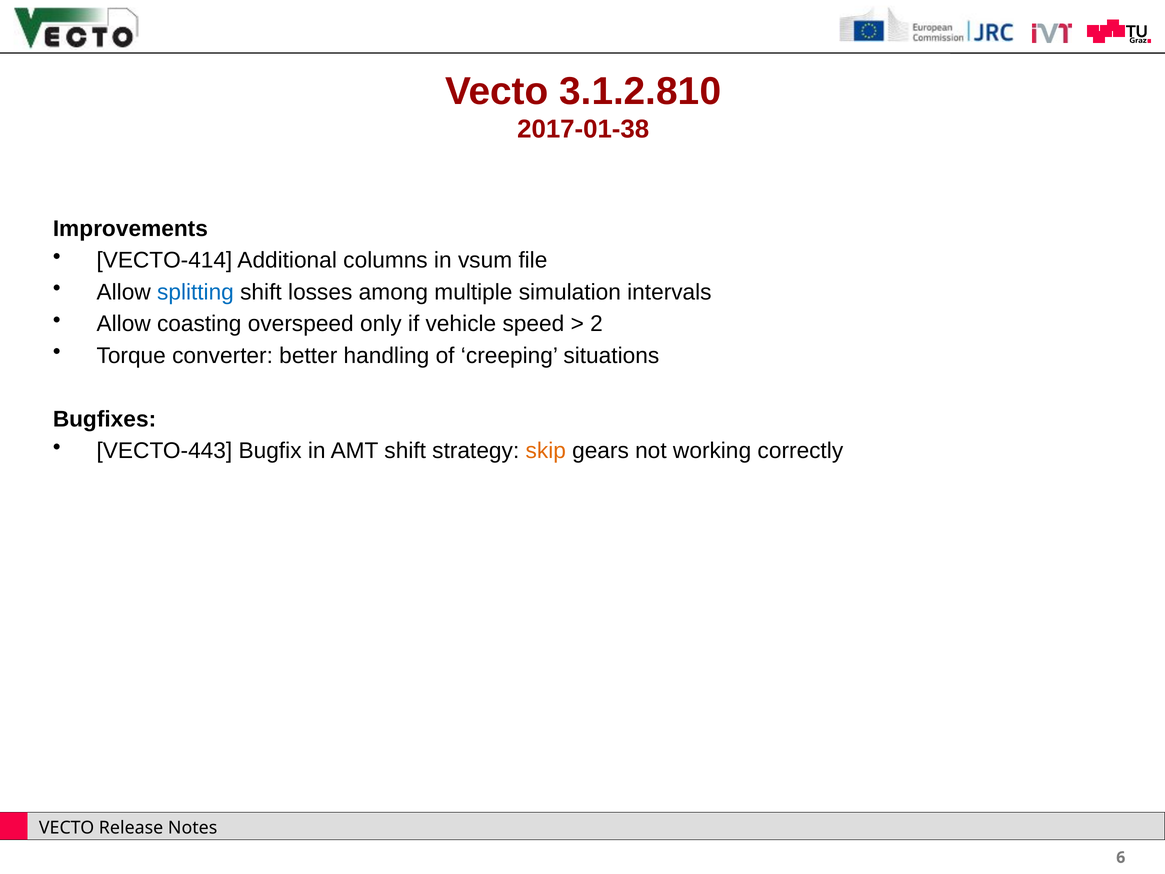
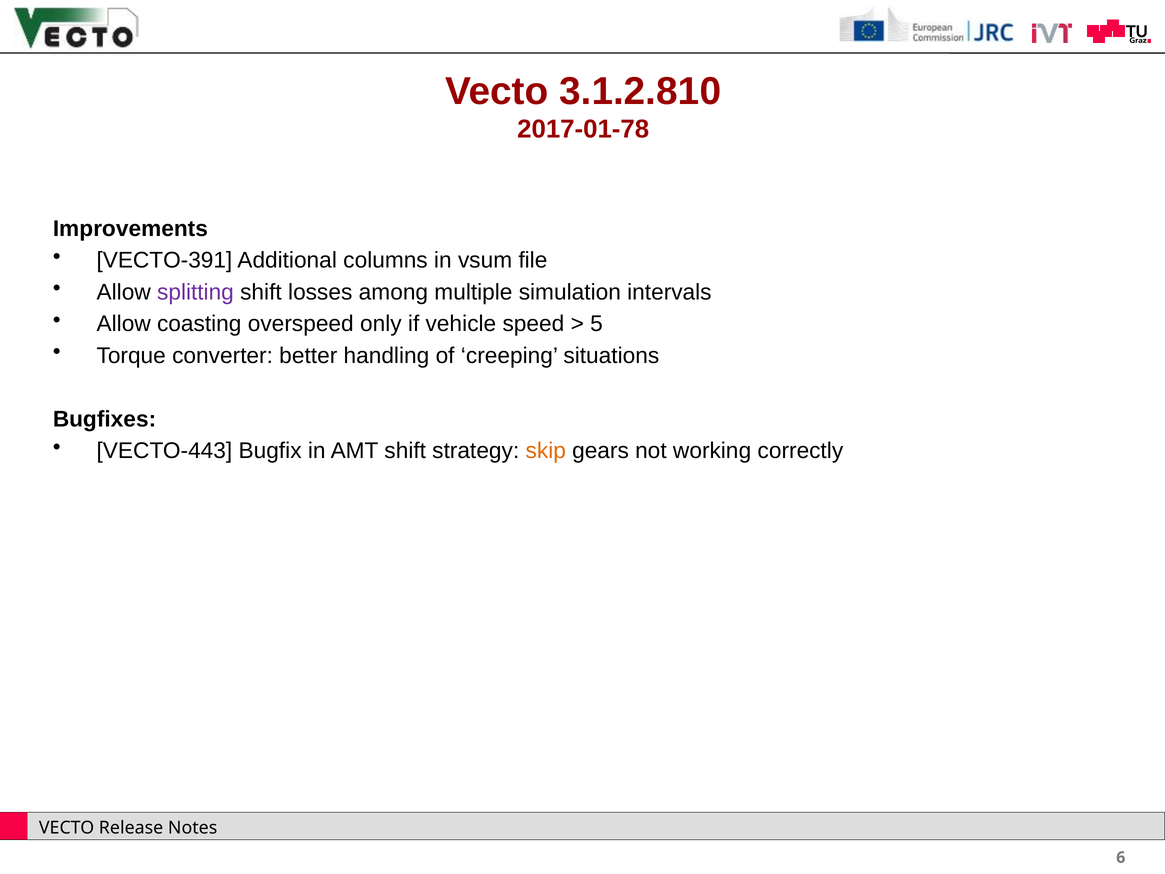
2017-01-38: 2017-01-38 -> 2017-01-78
VECTO-414: VECTO-414 -> VECTO-391
splitting colour: blue -> purple
2: 2 -> 5
